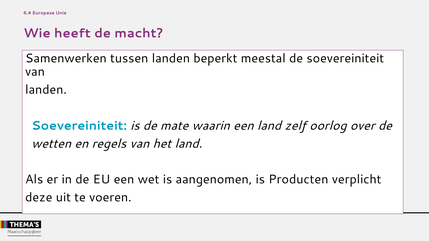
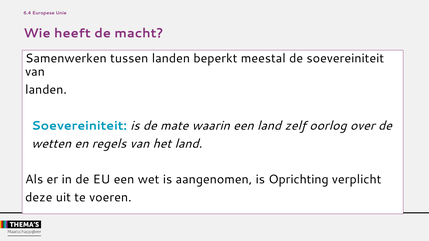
Producten: Producten -> Oprichting
